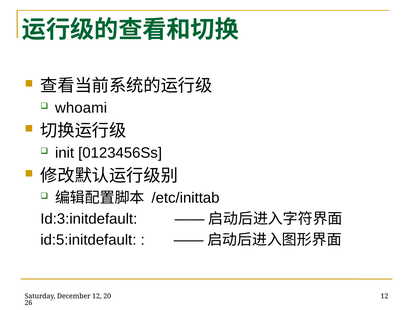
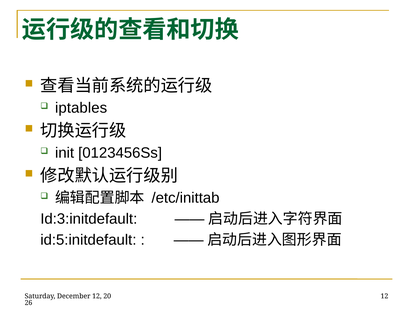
whoami: whoami -> iptables
